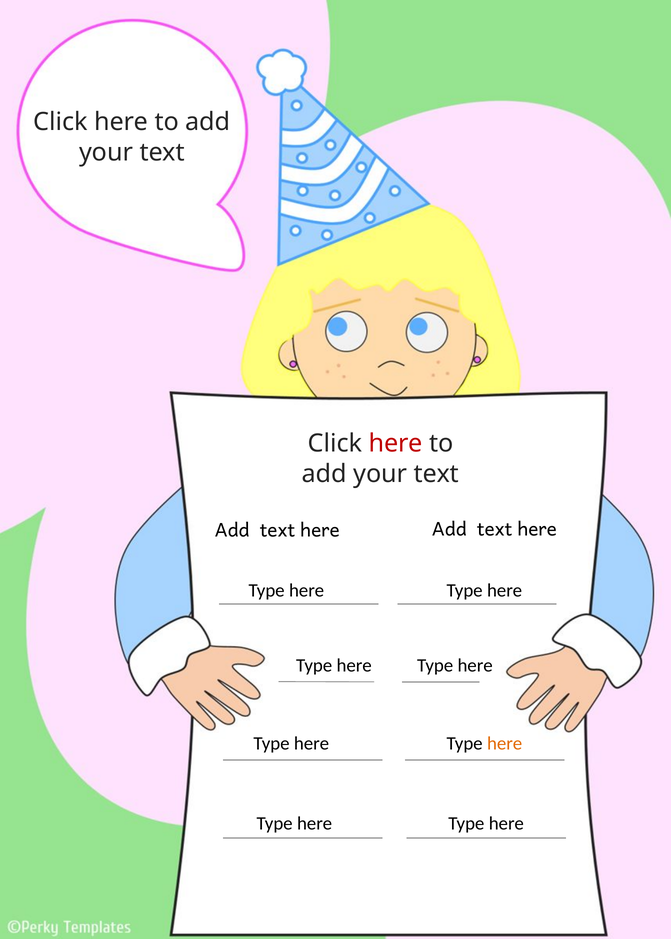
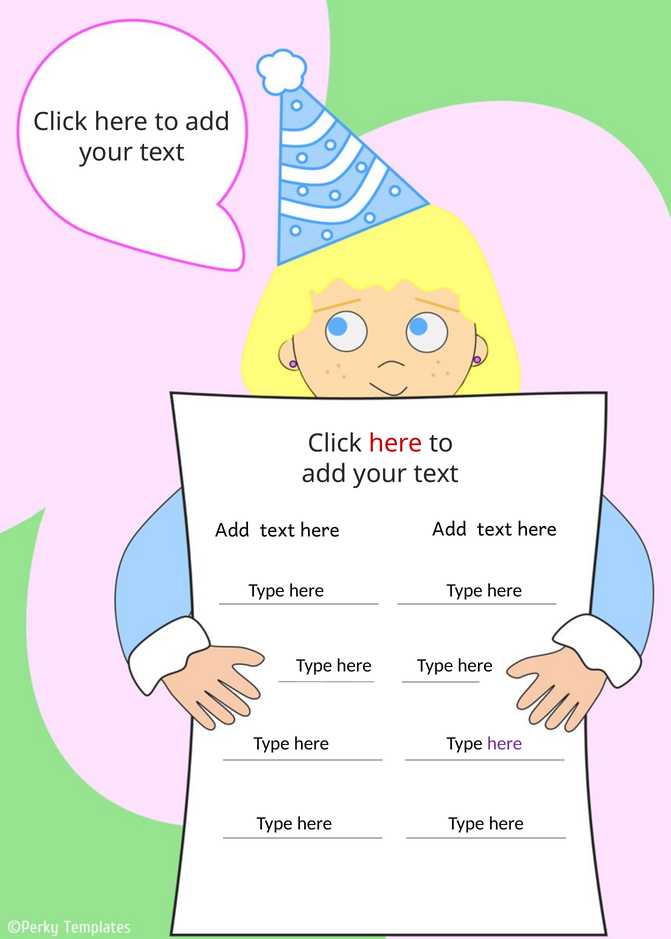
here at (505, 744) colour: orange -> purple
